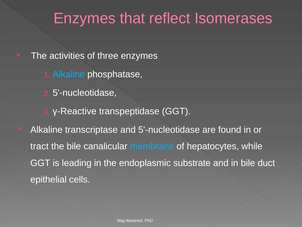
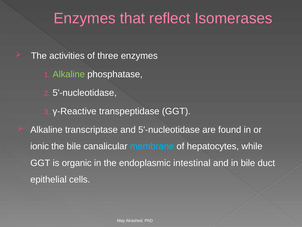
Alkaline at (69, 74) colour: light blue -> light green
tract: tract -> ionic
leading: leading -> organic
substrate: substrate -> intestinal
